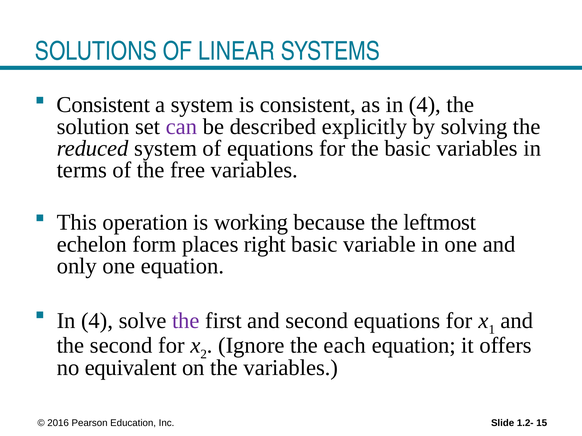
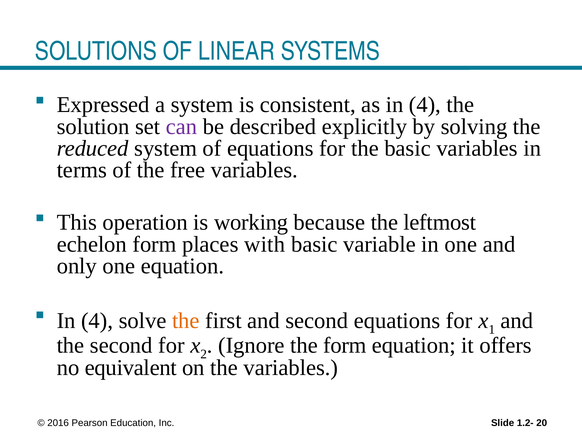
Consistent at (103, 105): Consistent -> Expressed
right: right -> with
the at (186, 321) colour: purple -> orange
the each: each -> form
15: 15 -> 20
